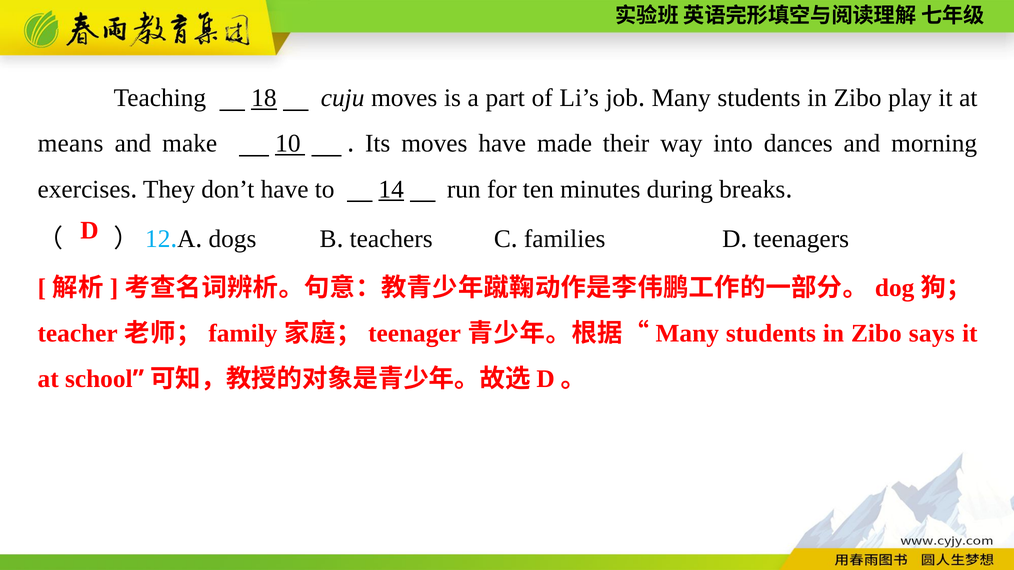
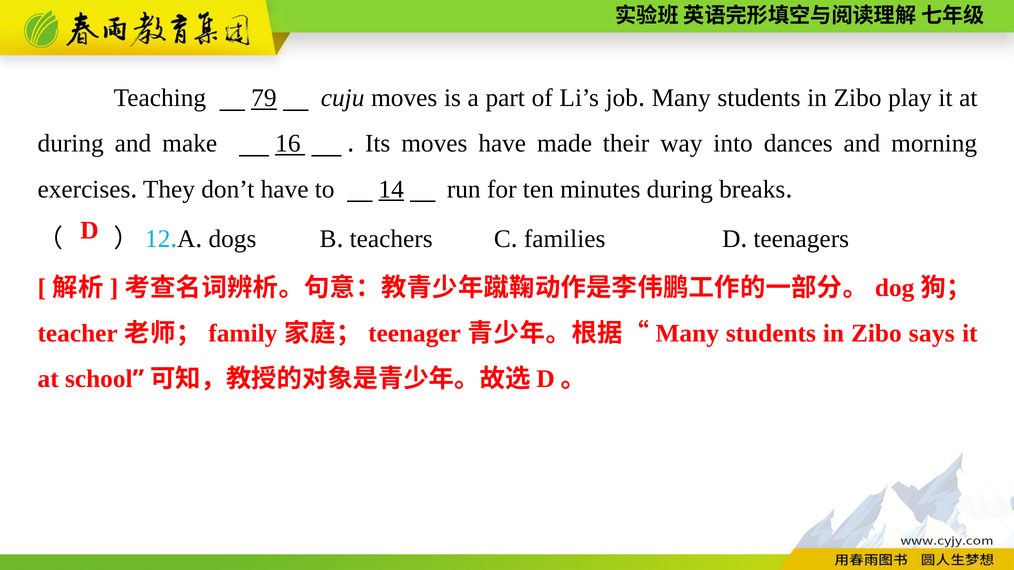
18: 18 -> 79
means at (71, 144): means -> during
10: 10 -> 16
